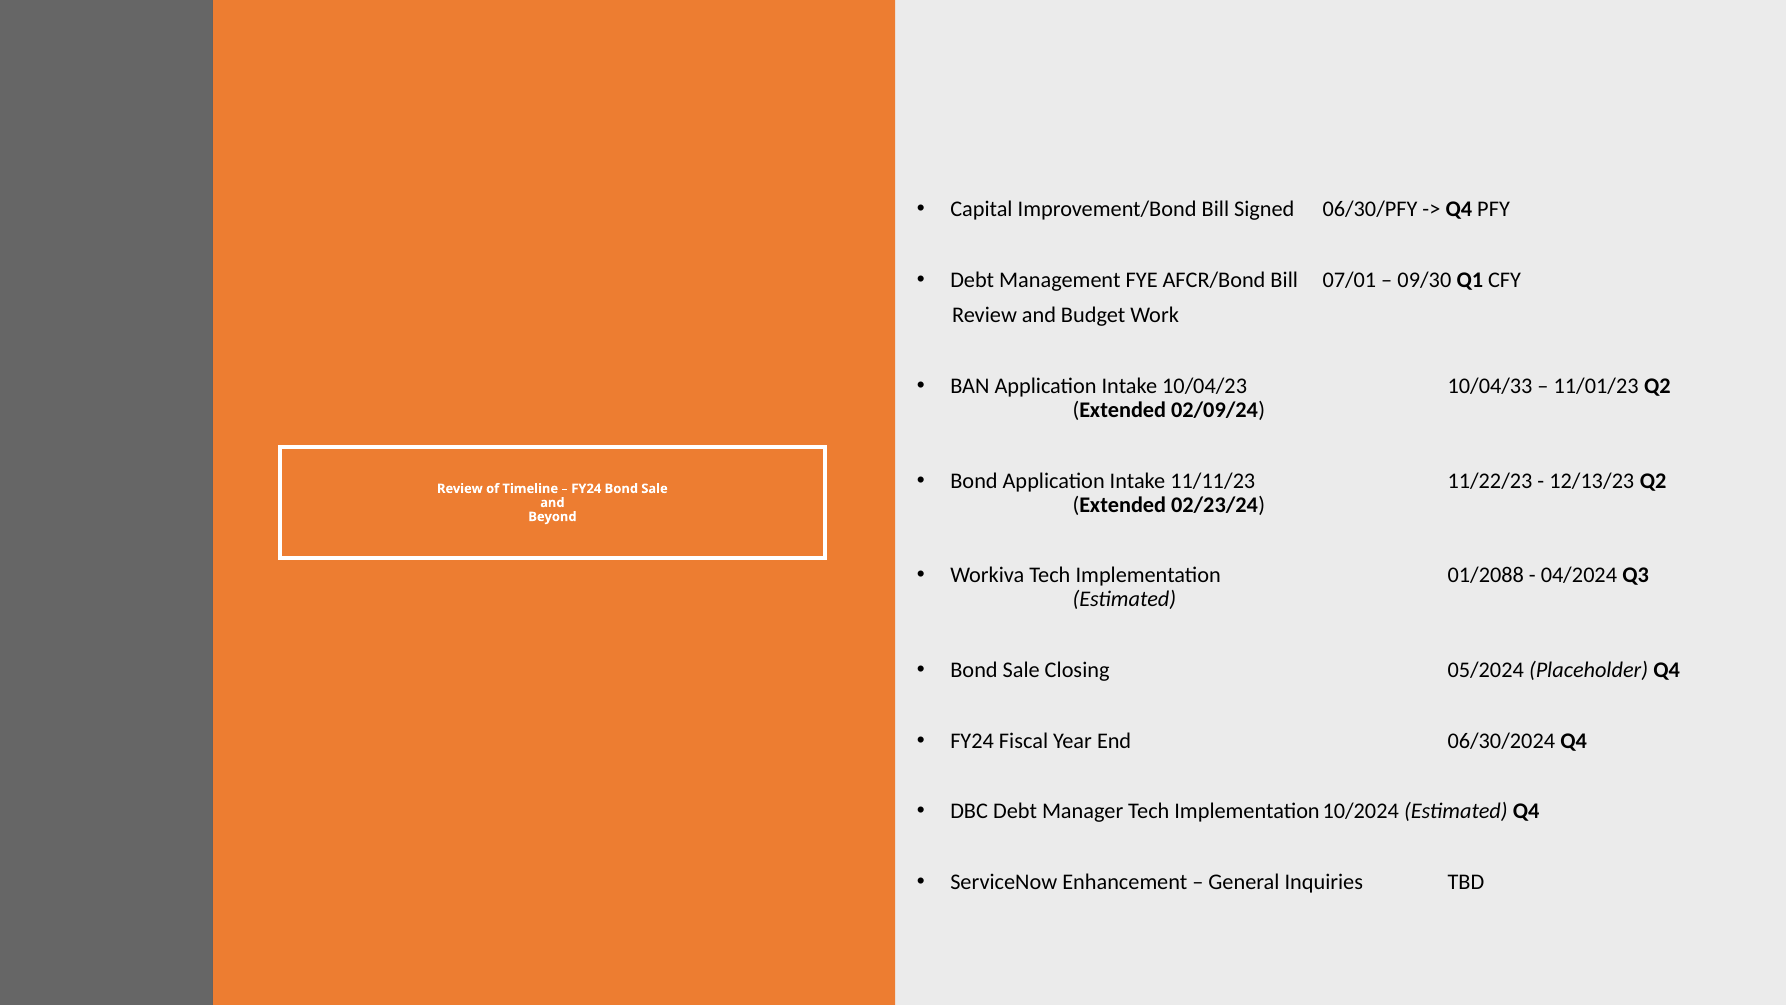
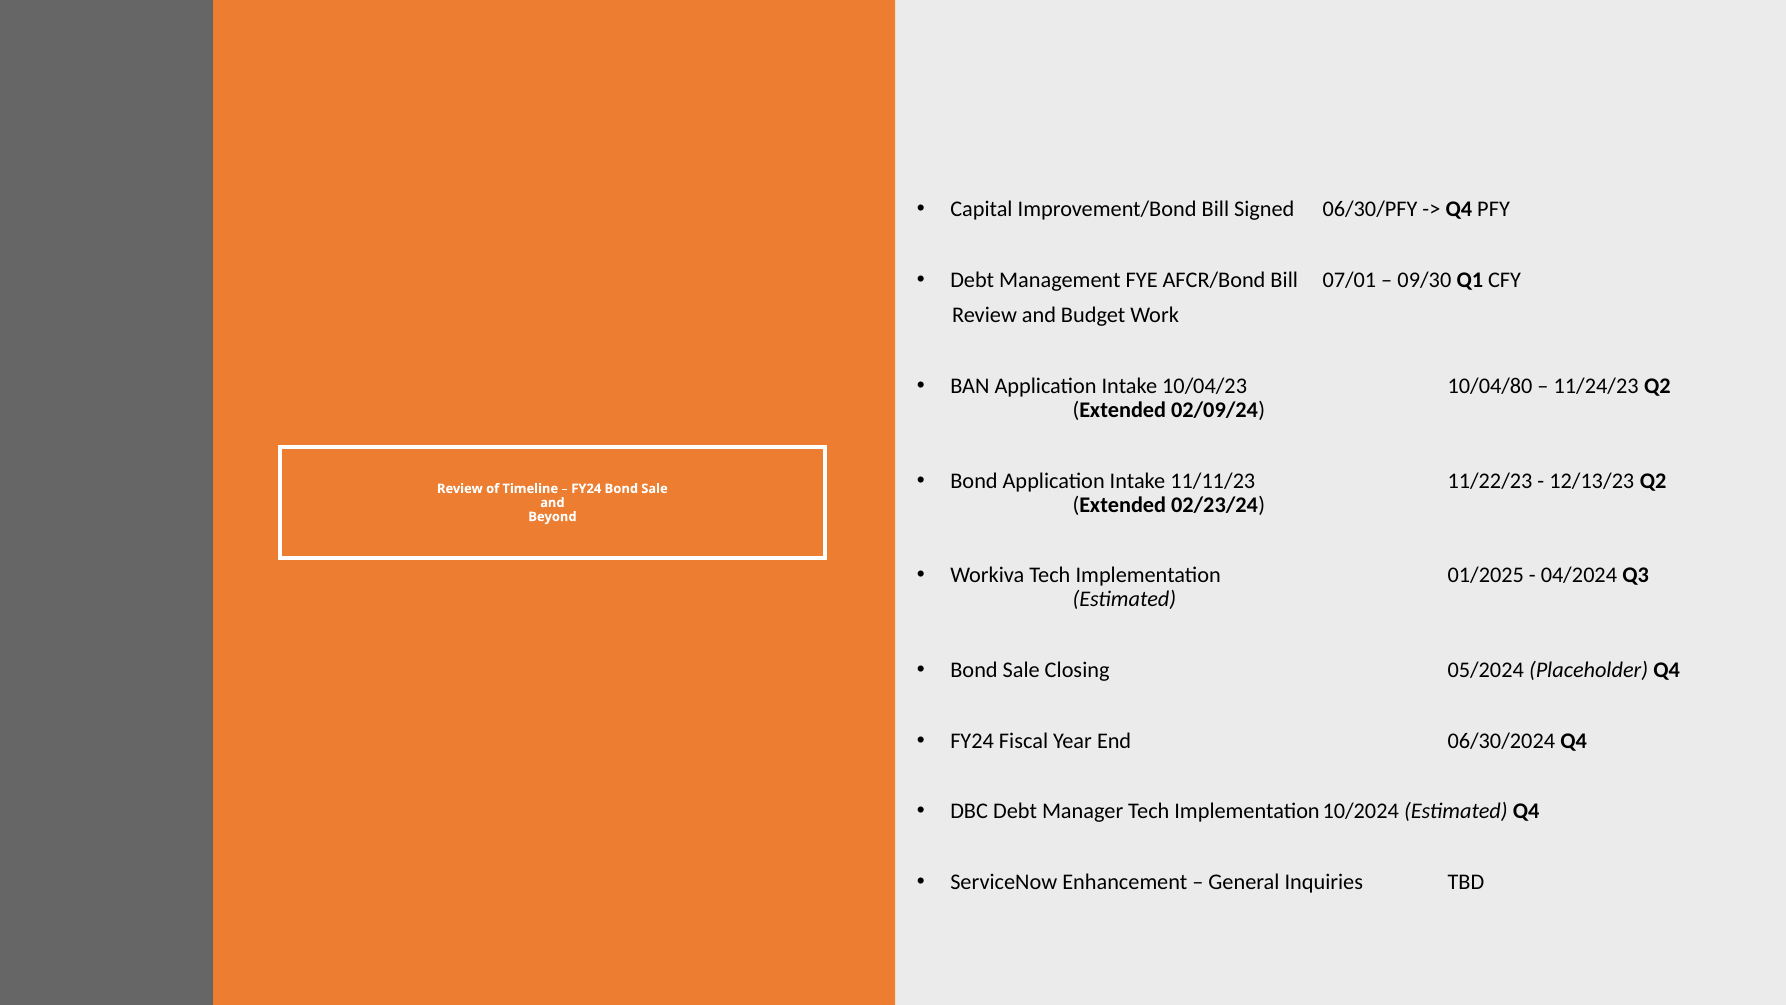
10/04/33: 10/04/33 -> 10/04/80
11/01/23: 11/01/23 -> 11/24/23
01/2088: 01/2088 -> 01/2025
